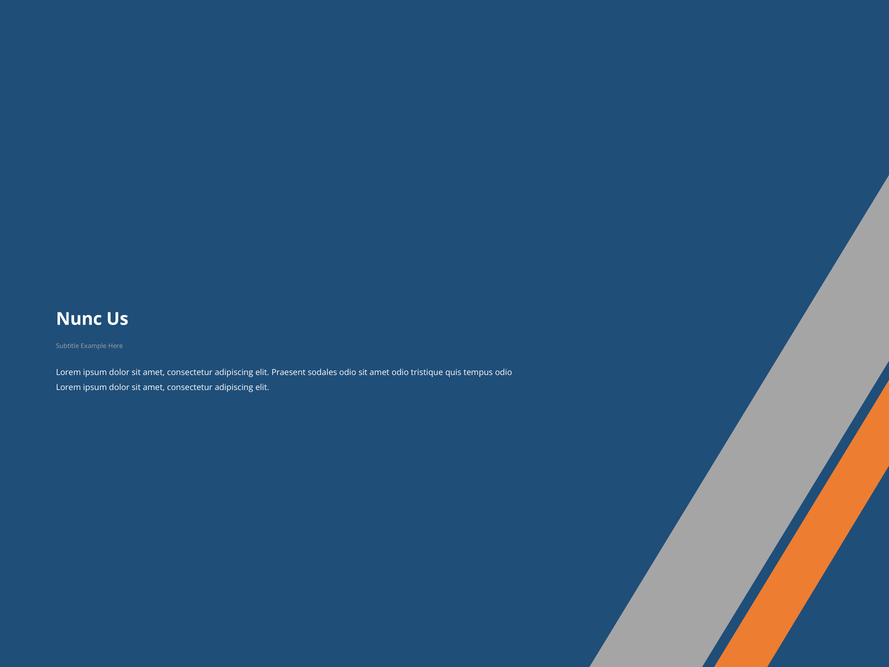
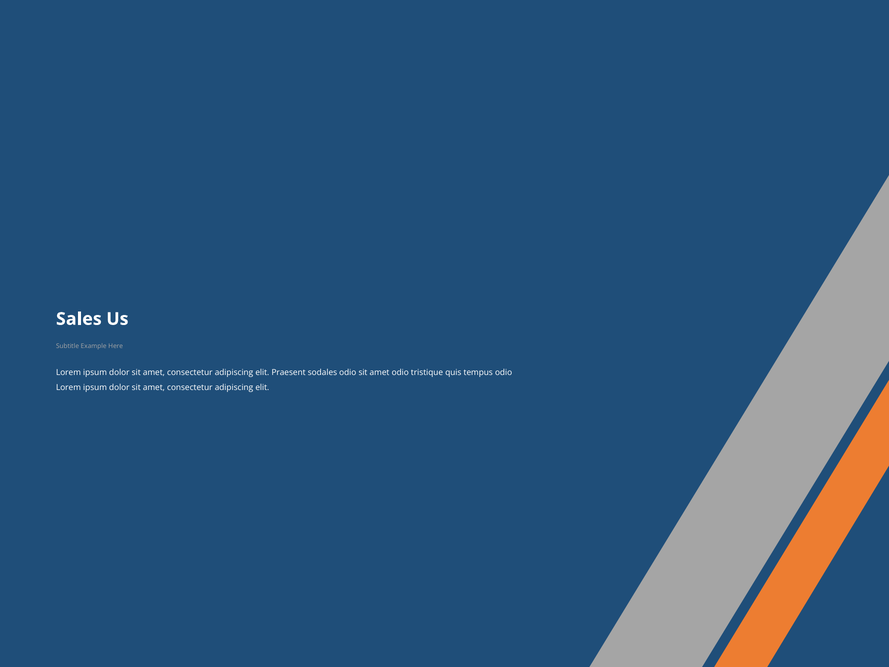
Nunc: Nunc -> Sales
